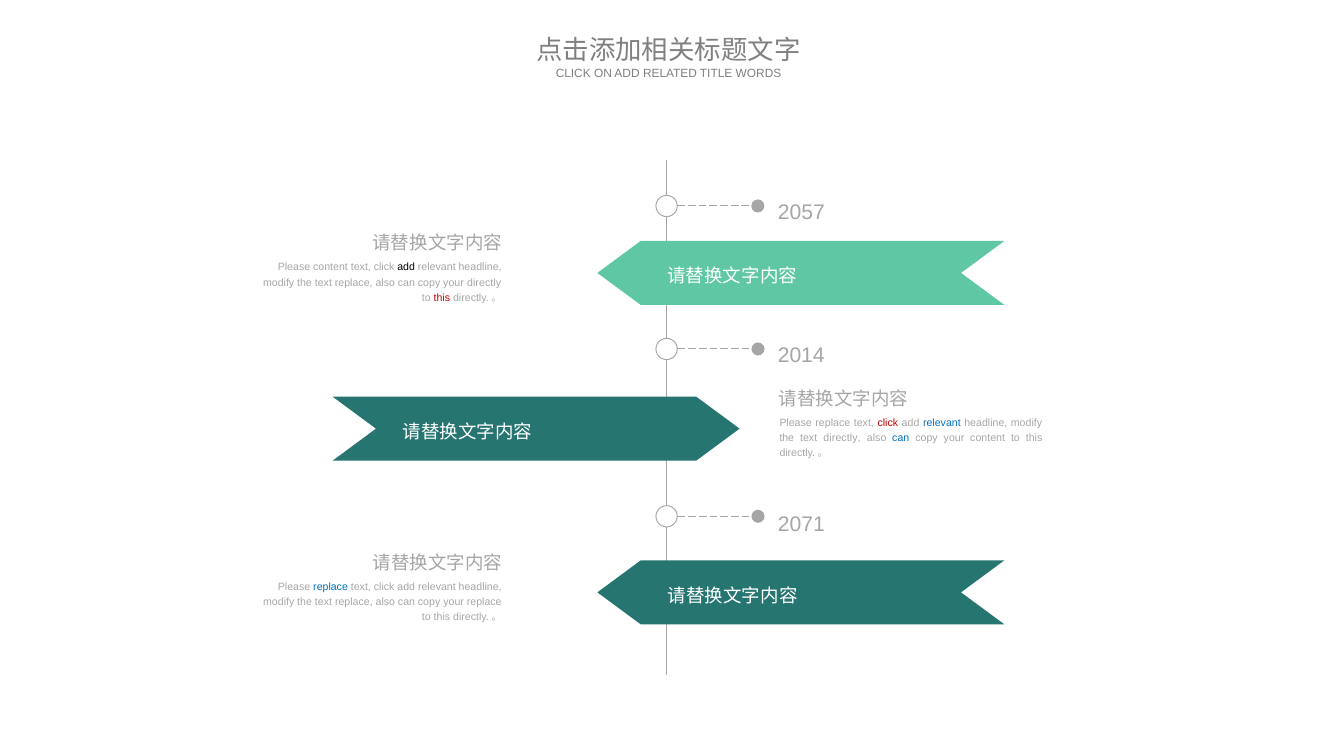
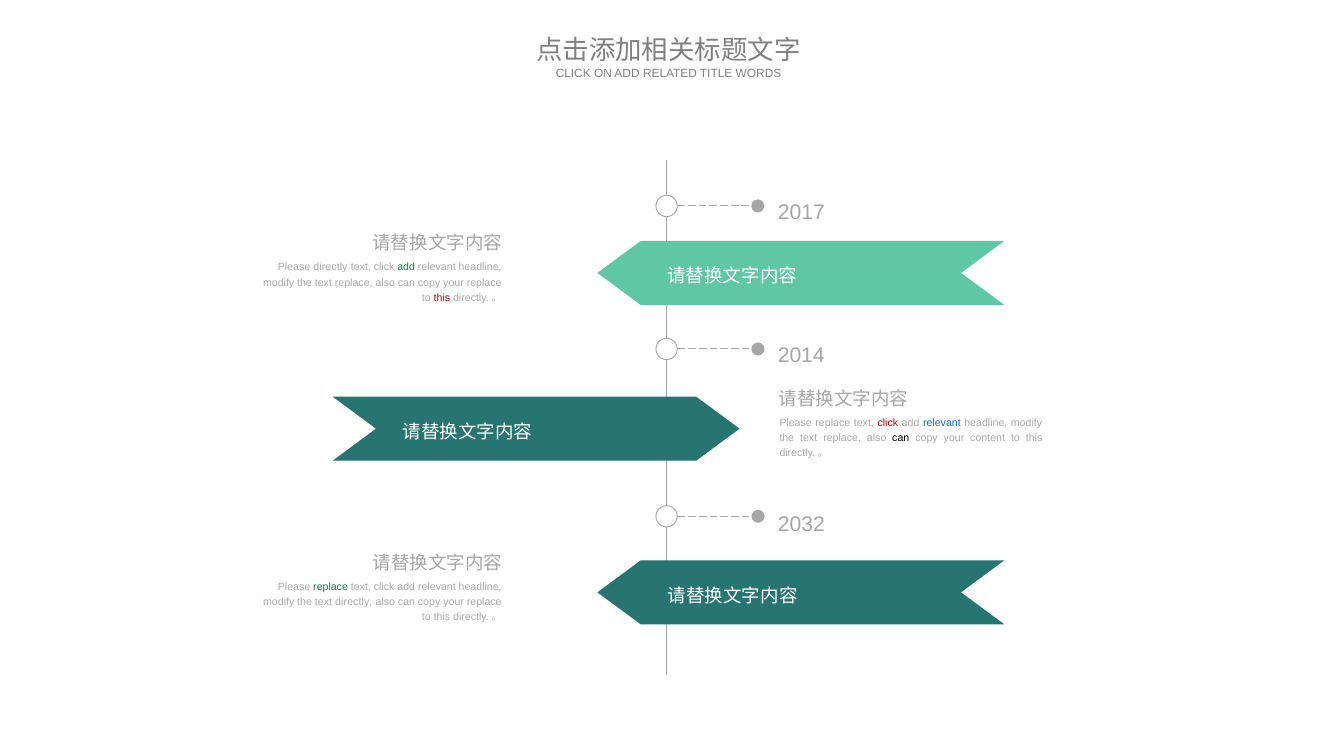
2057: 2057 -> 2017
Please content: content -> directly
add at (406, 267) colour: black -> green
directly at (484, 283): directly -> replace
directly at (842, 438): directly -> replace
can at (901, 438) colour: blue -> black
2071: 2071 -> 2032
replace at (331, 587) colour: blue -> green
replace at (354, 602): replace -> directly
